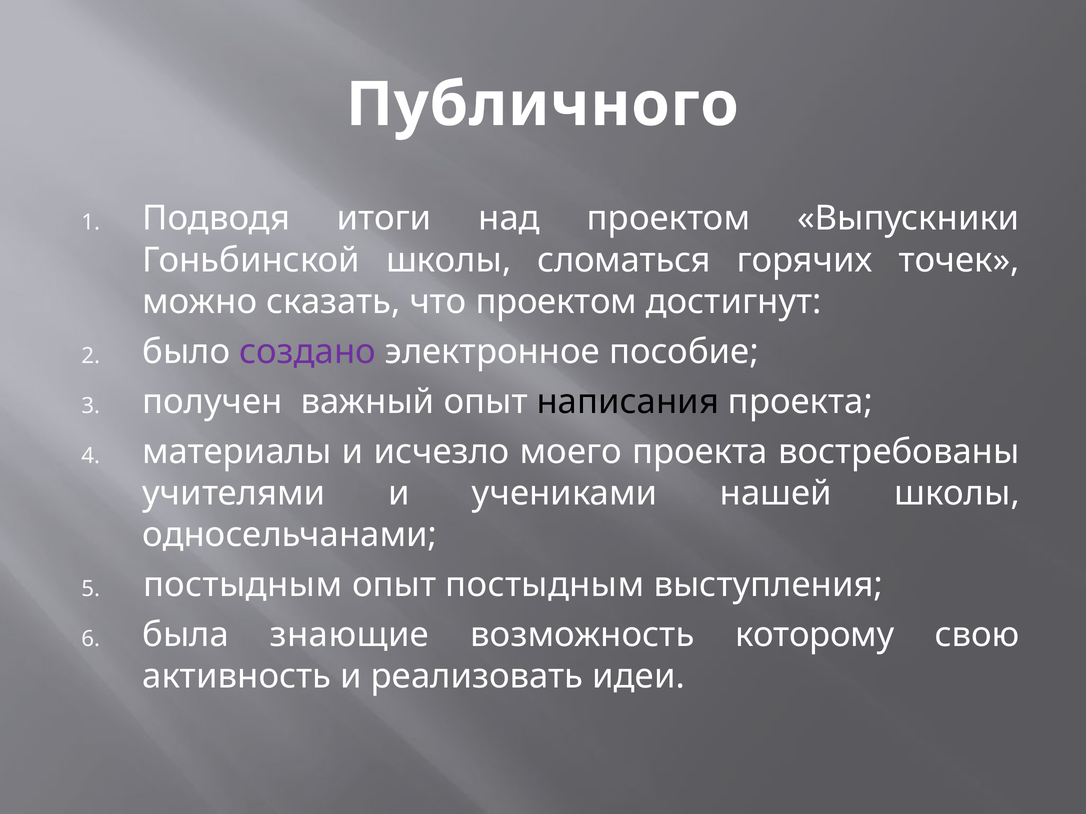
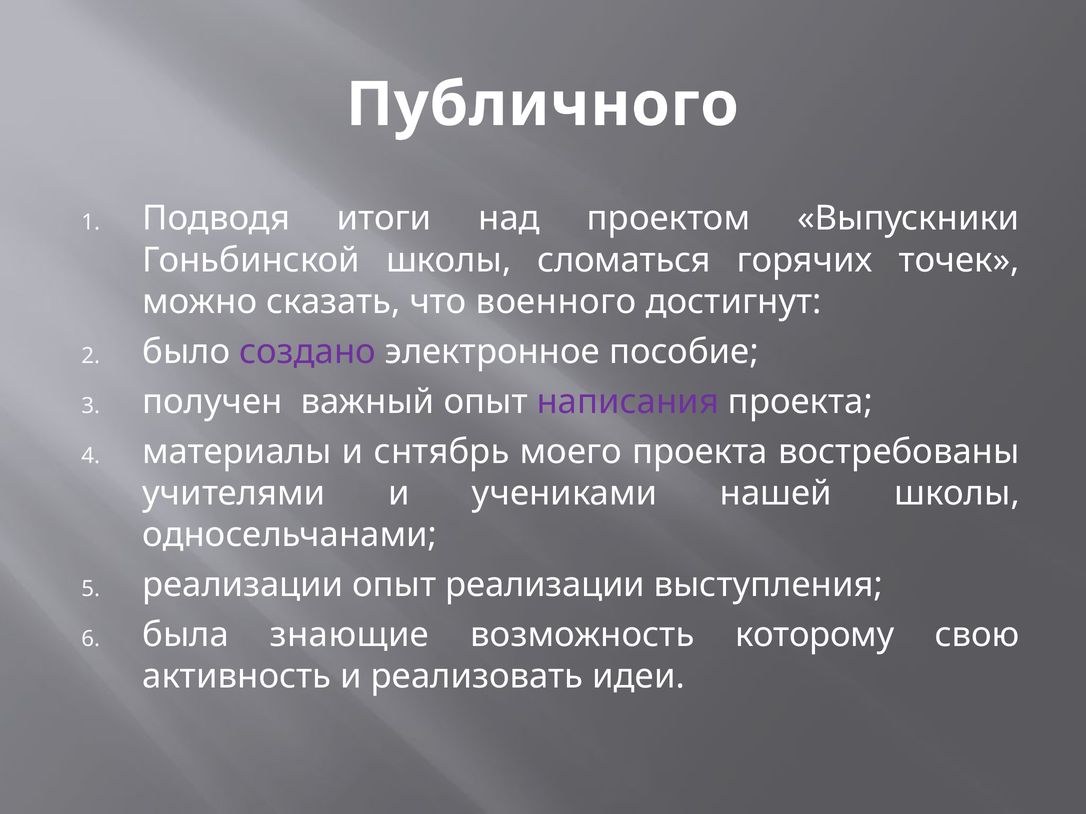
что проектом: проектом -> военного
написания colour: black -> purple
исчезло: исчезло -> снтябрь
постыдным at (243, 585): постыдным -> реализации
опыт постыдным: постыдным -> реализации
